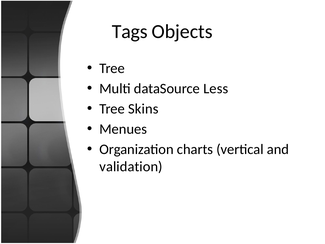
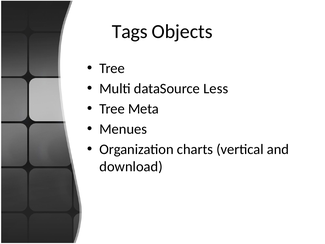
Skins: Skins -> Meta
validation: validation -> download
